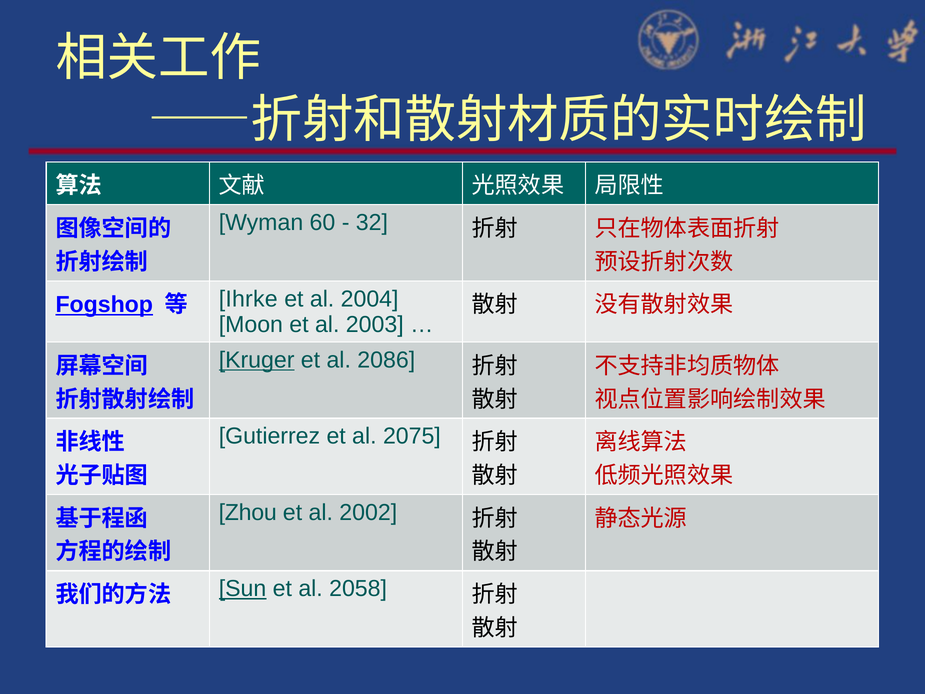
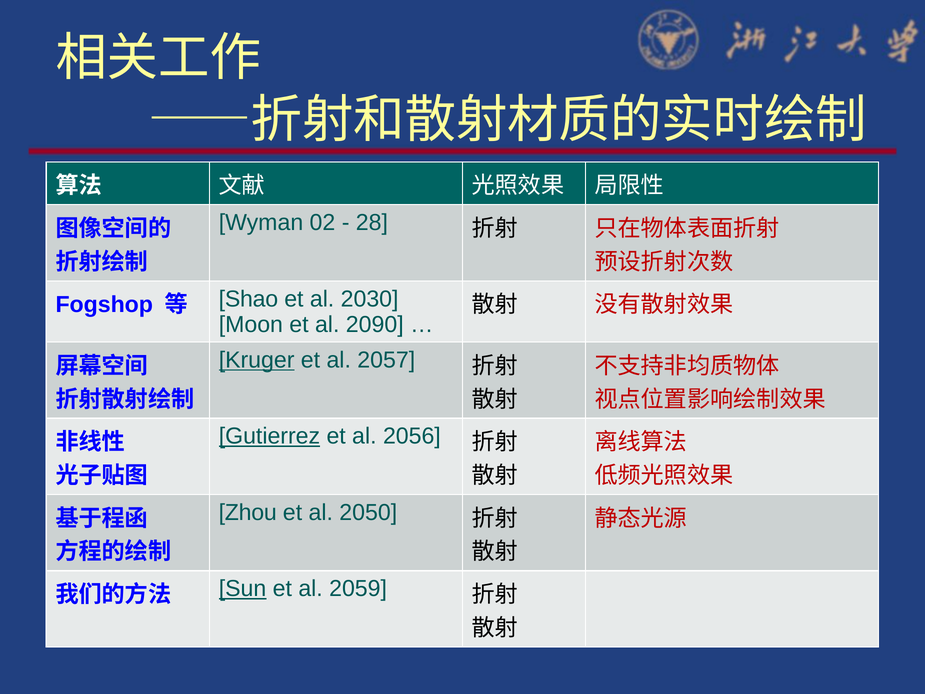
60: 60 -> 02
32: 32 -> 28
Fogshop underline: present -> none
Ihrke: Ihrke -> Shao
2004: 2004 -> 2030
2003: 2003 -> 2090
2086: 2086 -> 2057
Gutierrez underline: none -> present
2075: 2075 -> 2056
2002: 2002 -> 2050
2058: 2058 -> 2059
